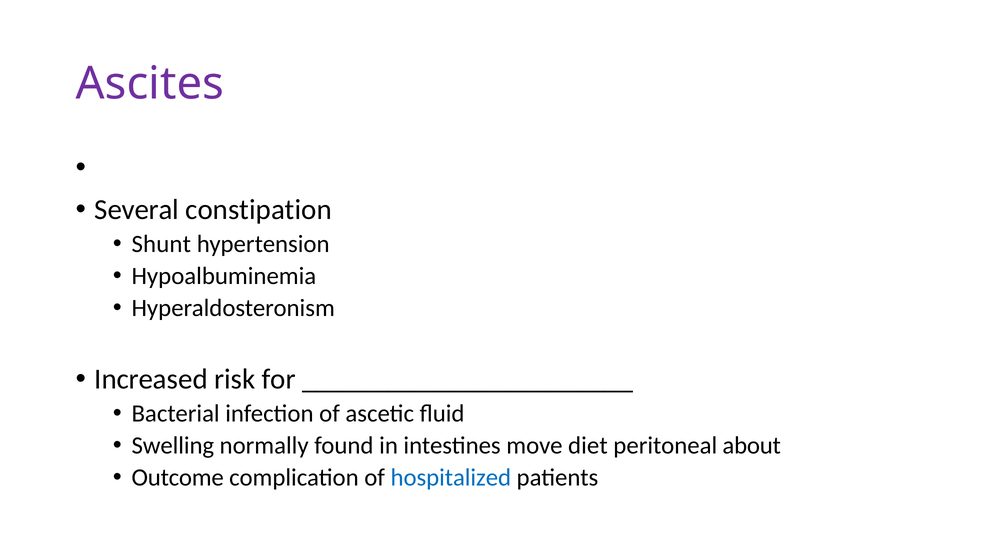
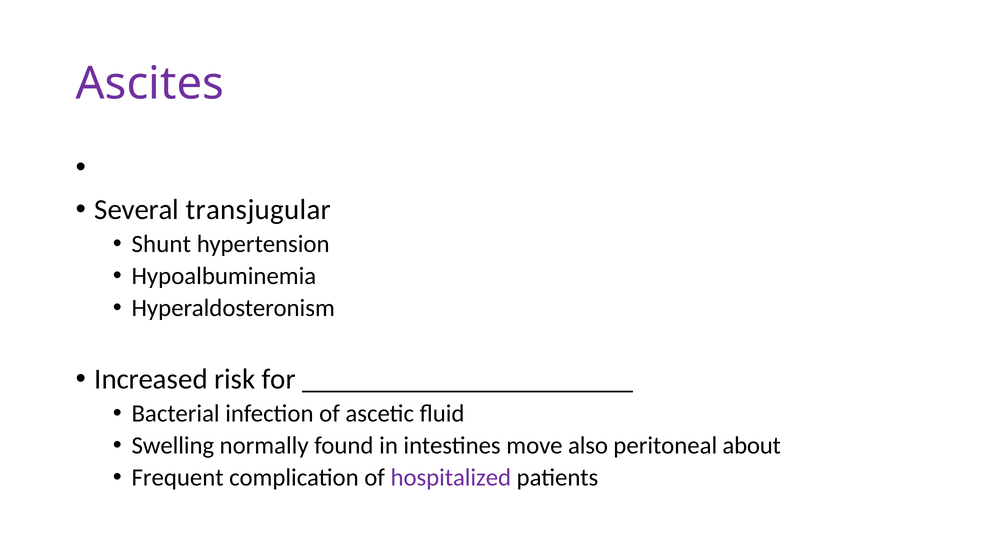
constipation: constipation -> transjugular
diet: diet -> also
Outcome: Outcome -> Frequent
hospitalized colour: blue -> purple
